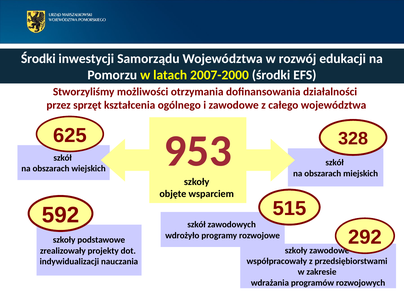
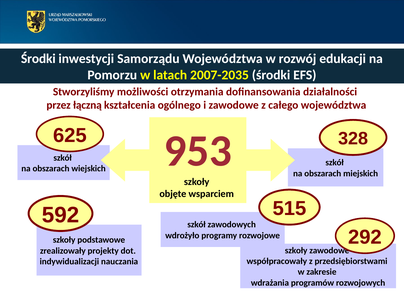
2007-2000: 2007-2000 -> 2007-2035
sprzęt: sprzęt -> łączną
